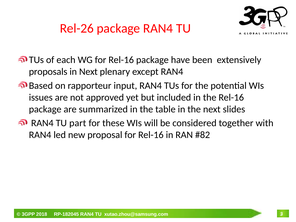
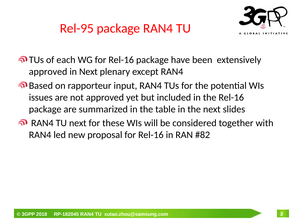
Rel-26: Rel-26 -> Rel-95
proposals at (48, 72): proposals -> approved
TU part: part -> next
